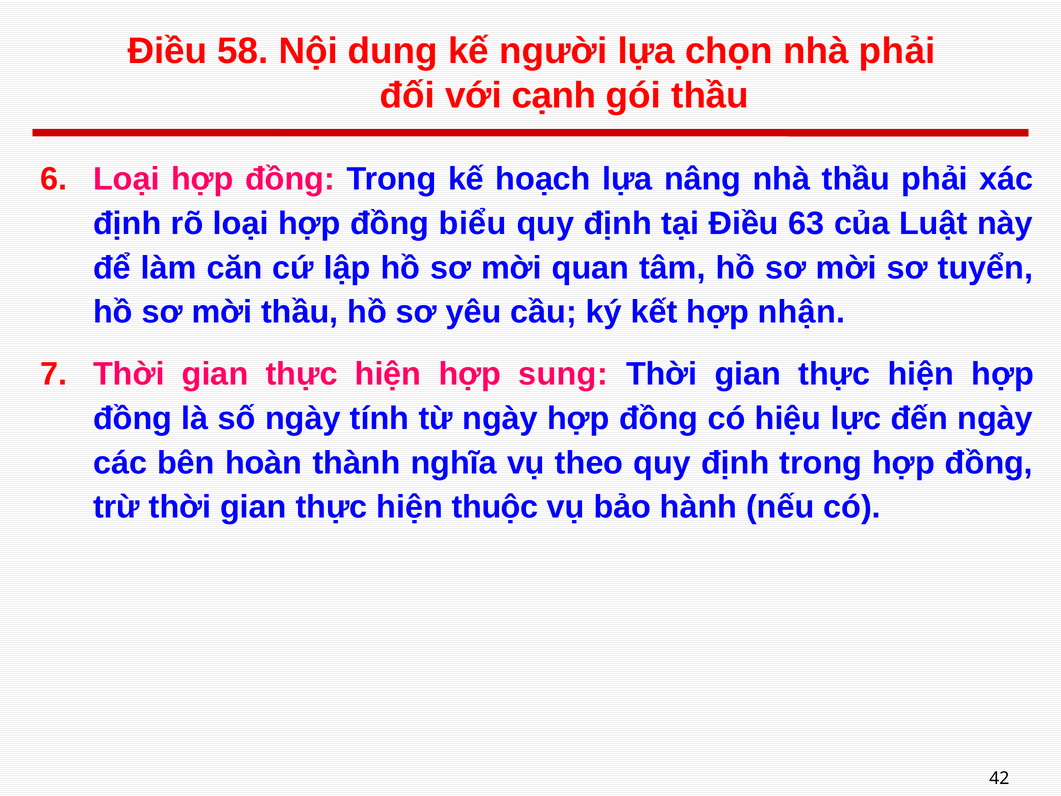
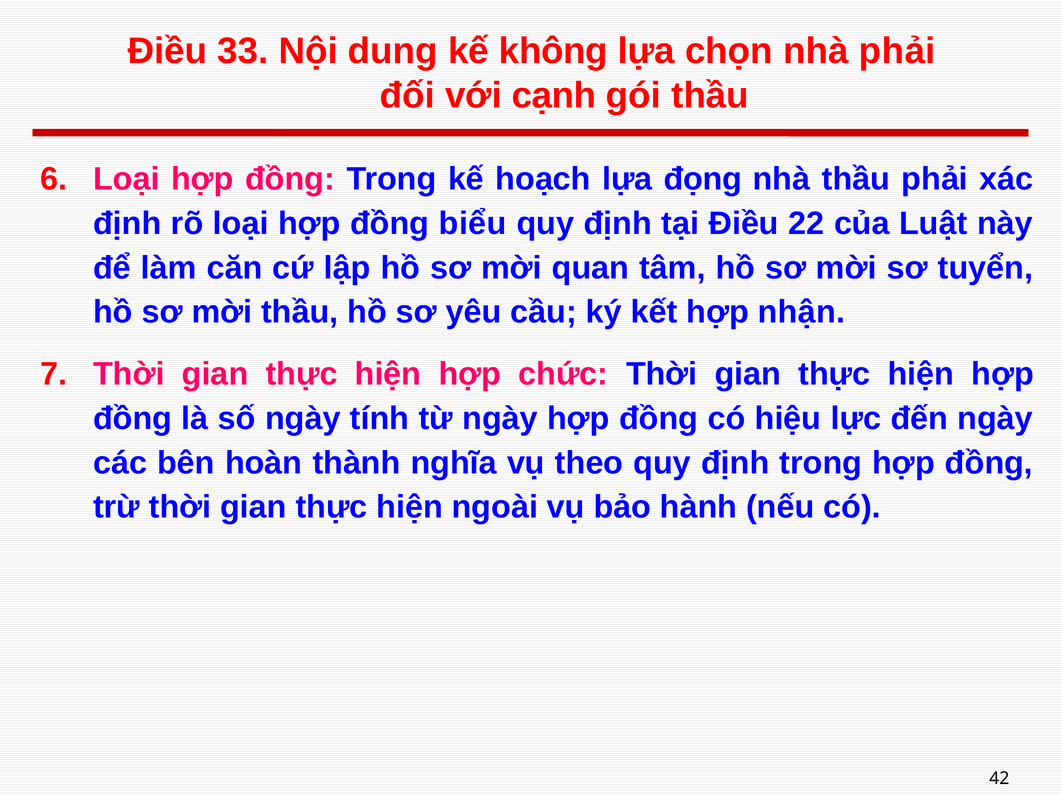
58: 58 -> 33
người: người -> không
nâng: nâng -> đọng
63: 63 -> 22
sung: sung -> chức
thuộc: thuộc -> ngoài
